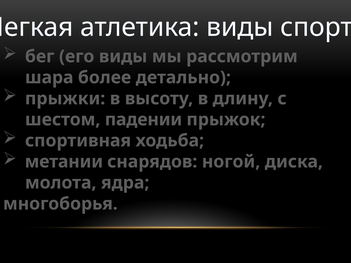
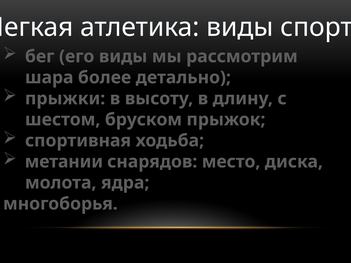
падении: падении -> бруском
ногой: ногой -> место
